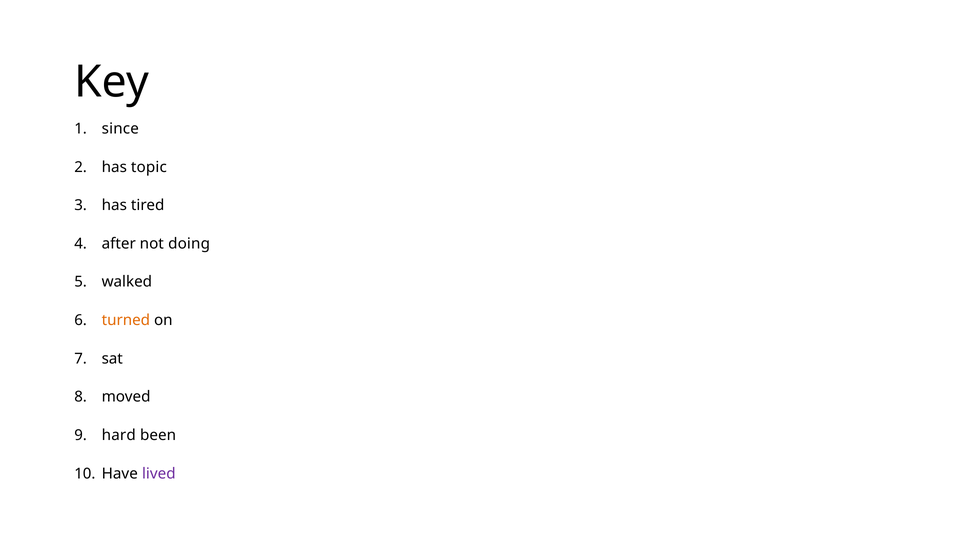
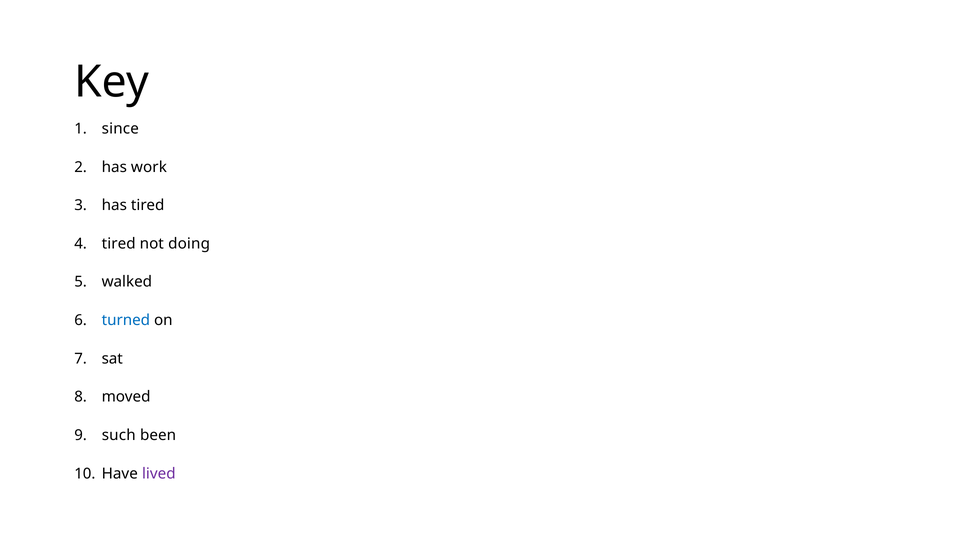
topic: topic -> work
after at (119, 244): after -> tired
turned colour: orange -> blue
hard: hard -> such
